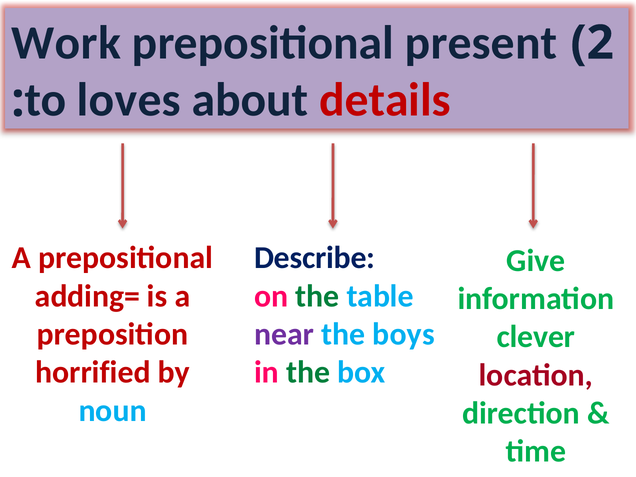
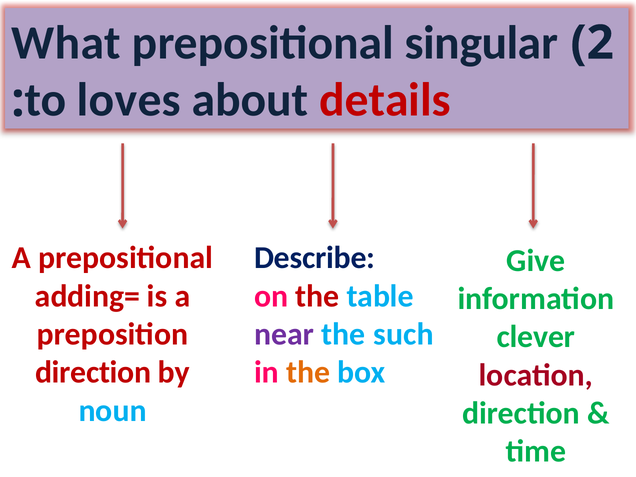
Work: Work -> What
present: present -> singular
the at (317, 296) colour: green -> red
boys: boys -> such
horrified at (93, 372): horrified -> direction
the at (308, 372) colour: green -> orange
